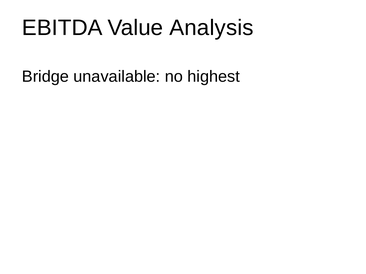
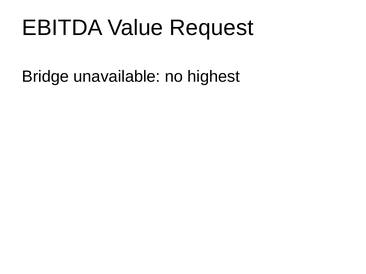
Analysis: Analysis -> Request
